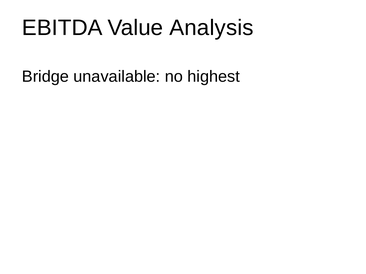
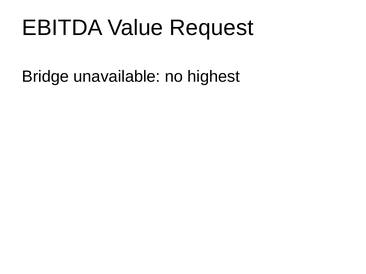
Analysis: Analysis -> Request
